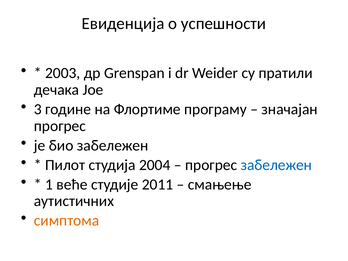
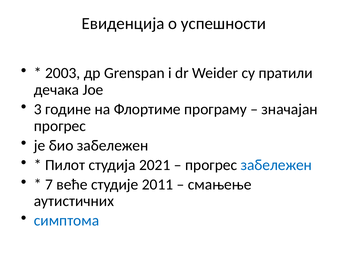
2004: 2004 -> 2021
1: 1 -> 7
симптома colour: orange -> blue
